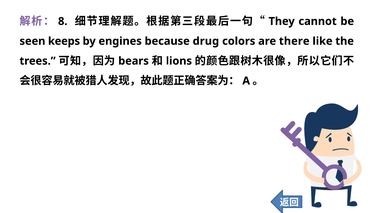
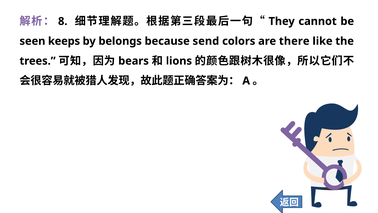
engines: engines -> belongs
drug: drug -> send
